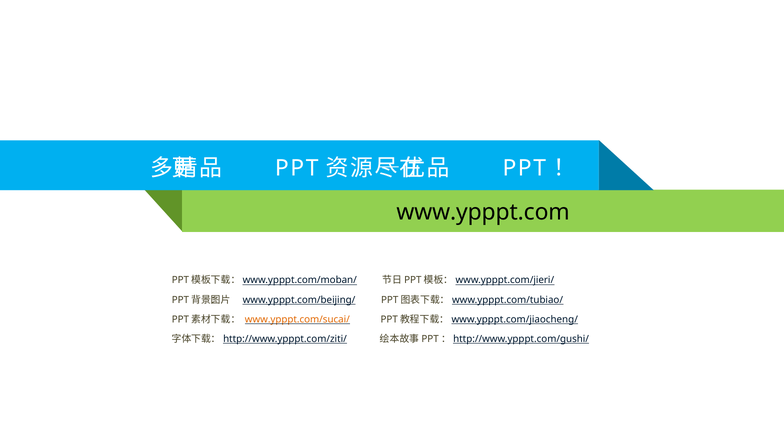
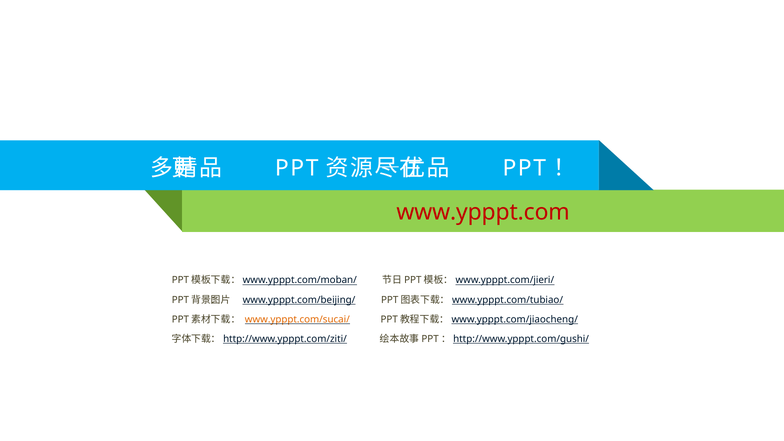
www.ypppt.com colour: black -> red
